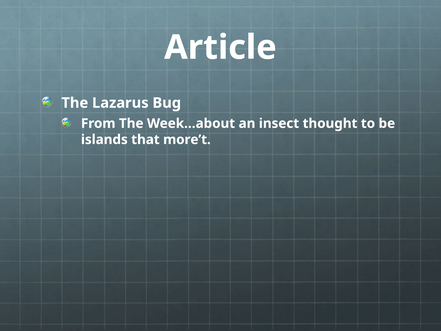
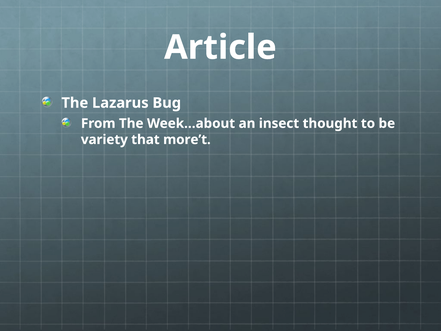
islands: islands -> variety
